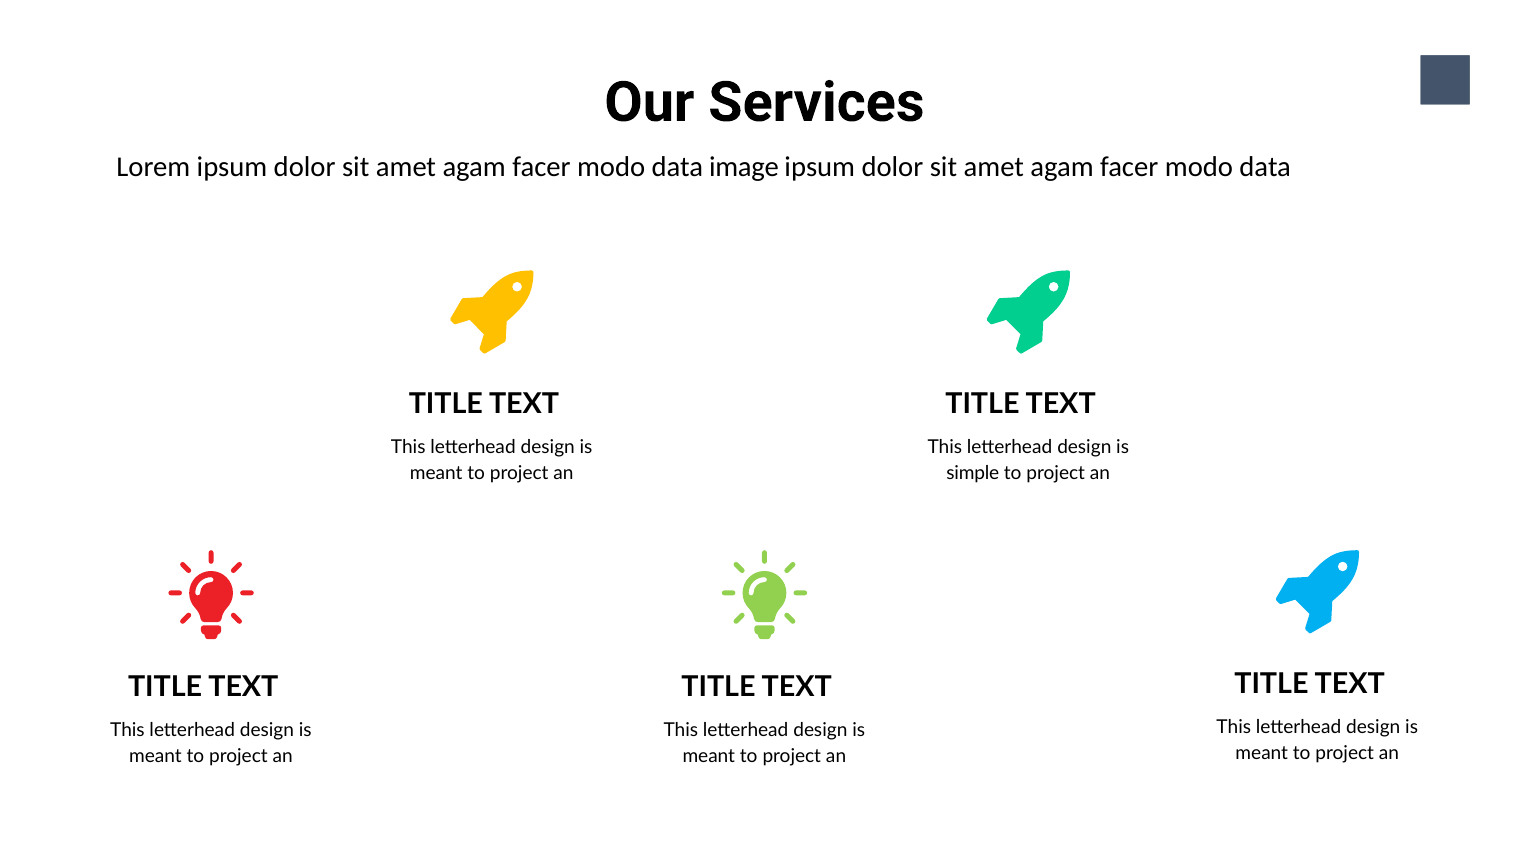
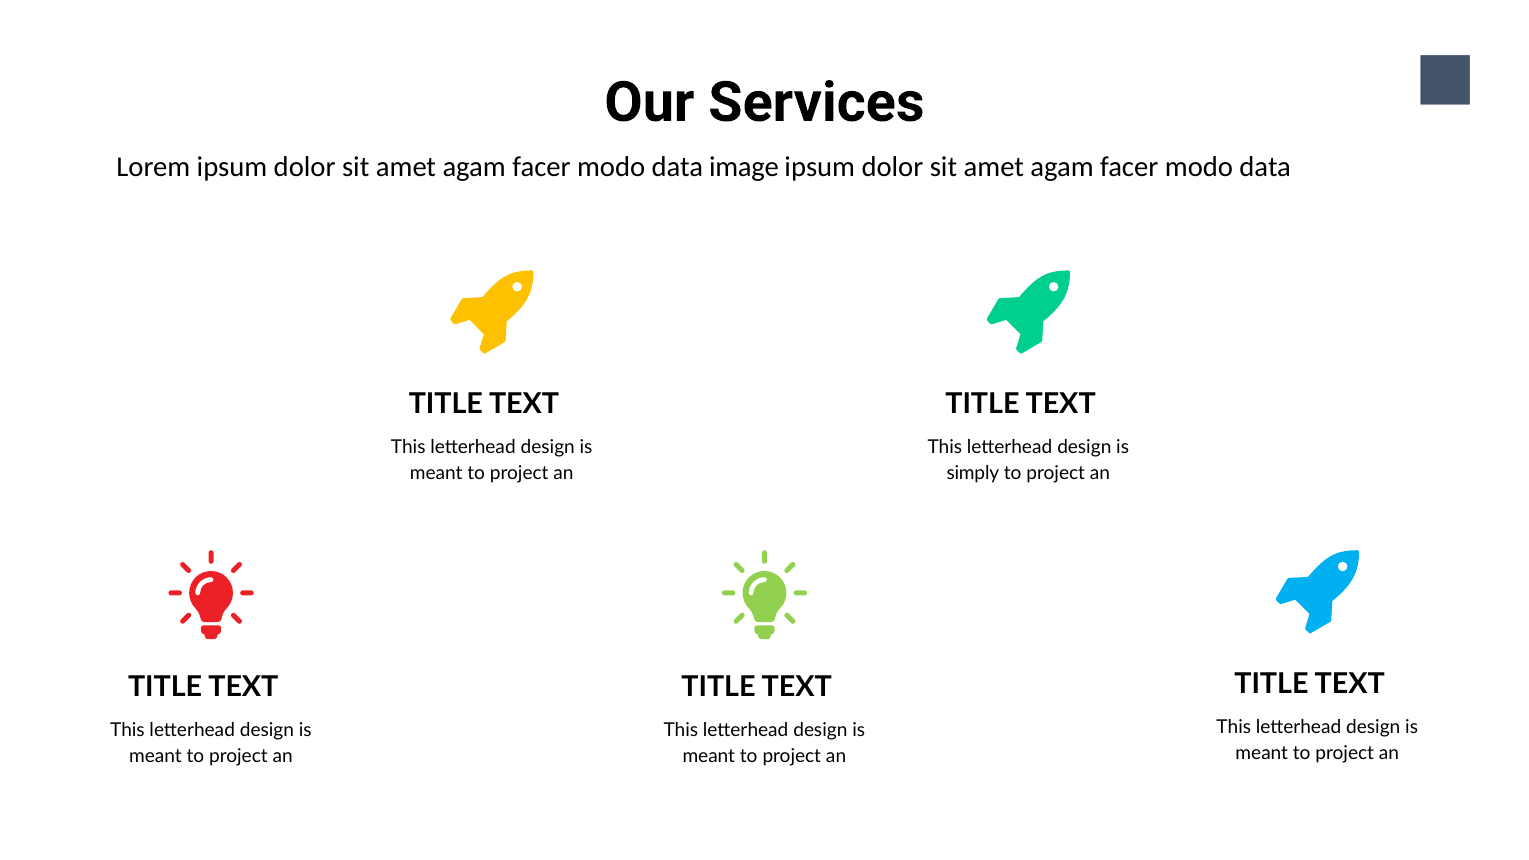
simple: simple -> simply
